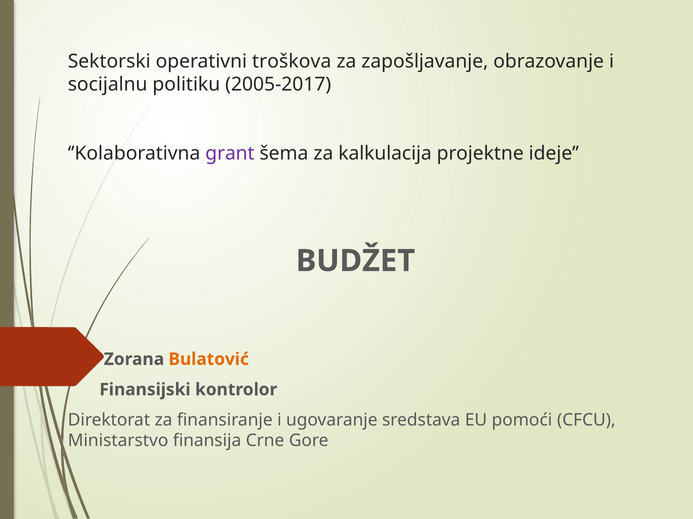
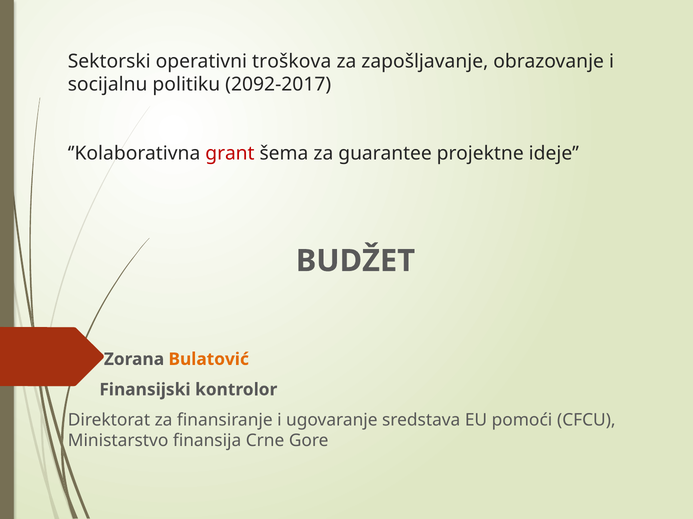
2005-2017: 2005-2017 -> 2092-2017
grant colour: purple -> red
kalkulacija: kalkulacija -> guarantee
